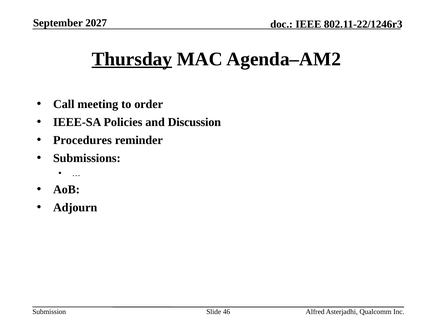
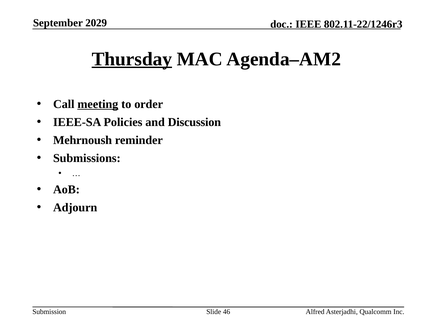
2027: 2027 -> 2029
meeting underline: none -> present
Procedures: Procedures -> Mehrnoush
